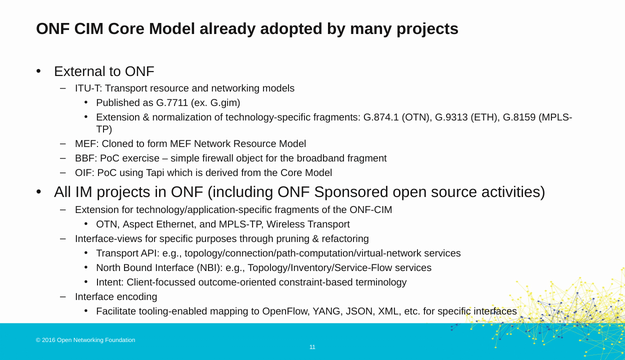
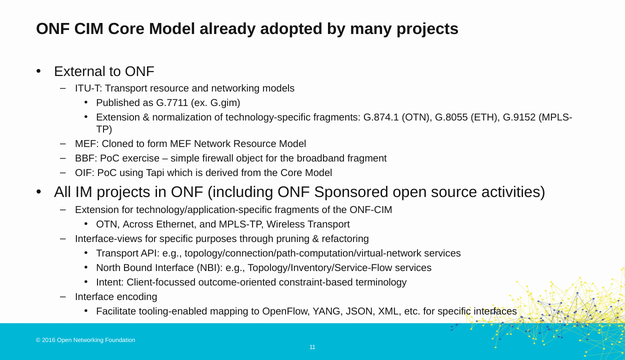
G.9313: G.9313 -> G.8055
G.8159: G.8159 -> G.9152
Aspect: Aspect -> Across
